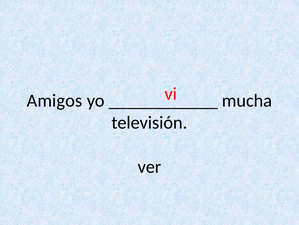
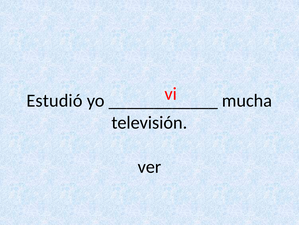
Amigos: Amigos -> Estudió
